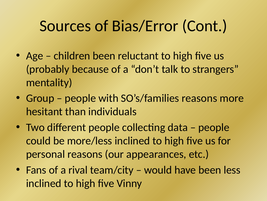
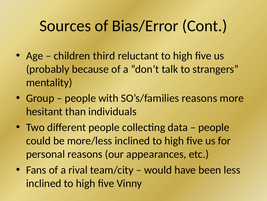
children been: been -> third
